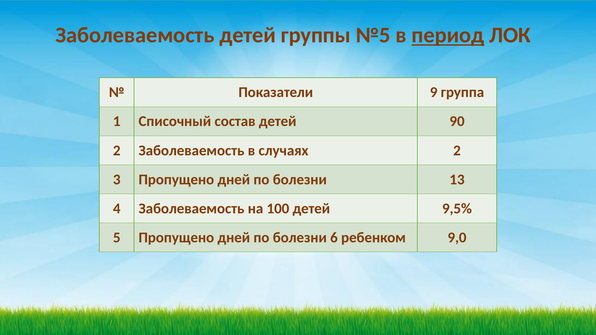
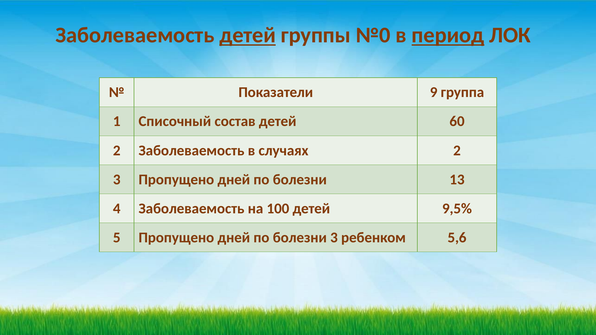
детей at (248, 35) underline: none -> present
№5: №5 -> №0
90: 90 -> 60
болезни 6: 6 -> 3
9,0: 9,0 -> 5,6
